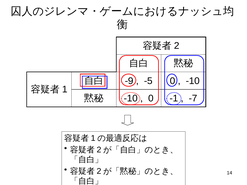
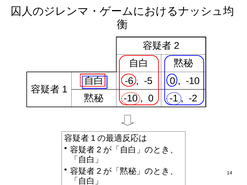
-9: -9 -> -6
-7: -7 -> -2
